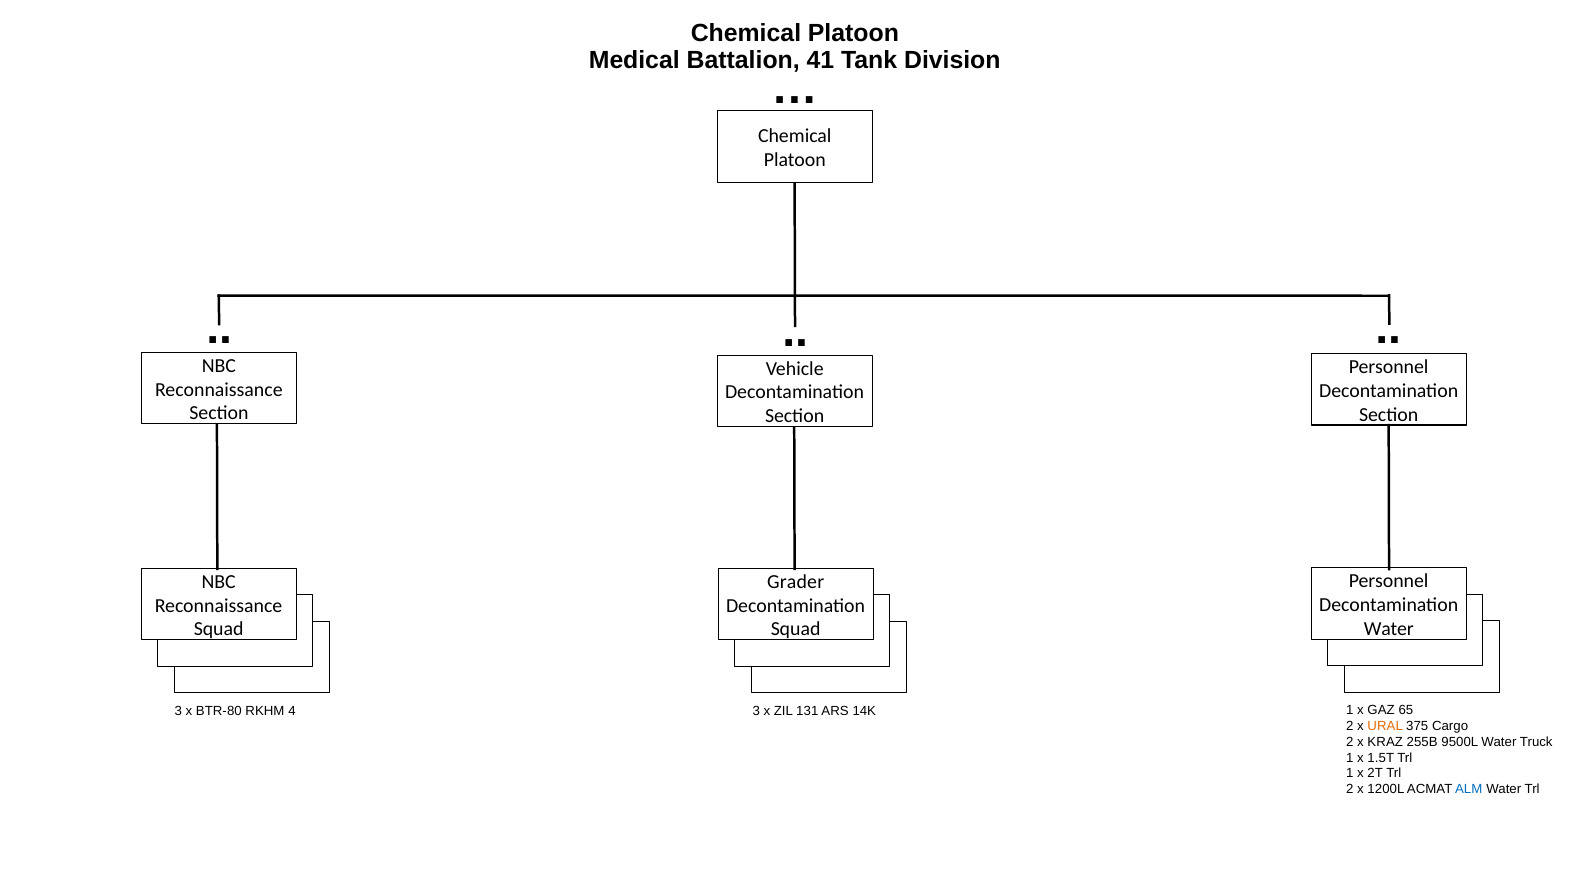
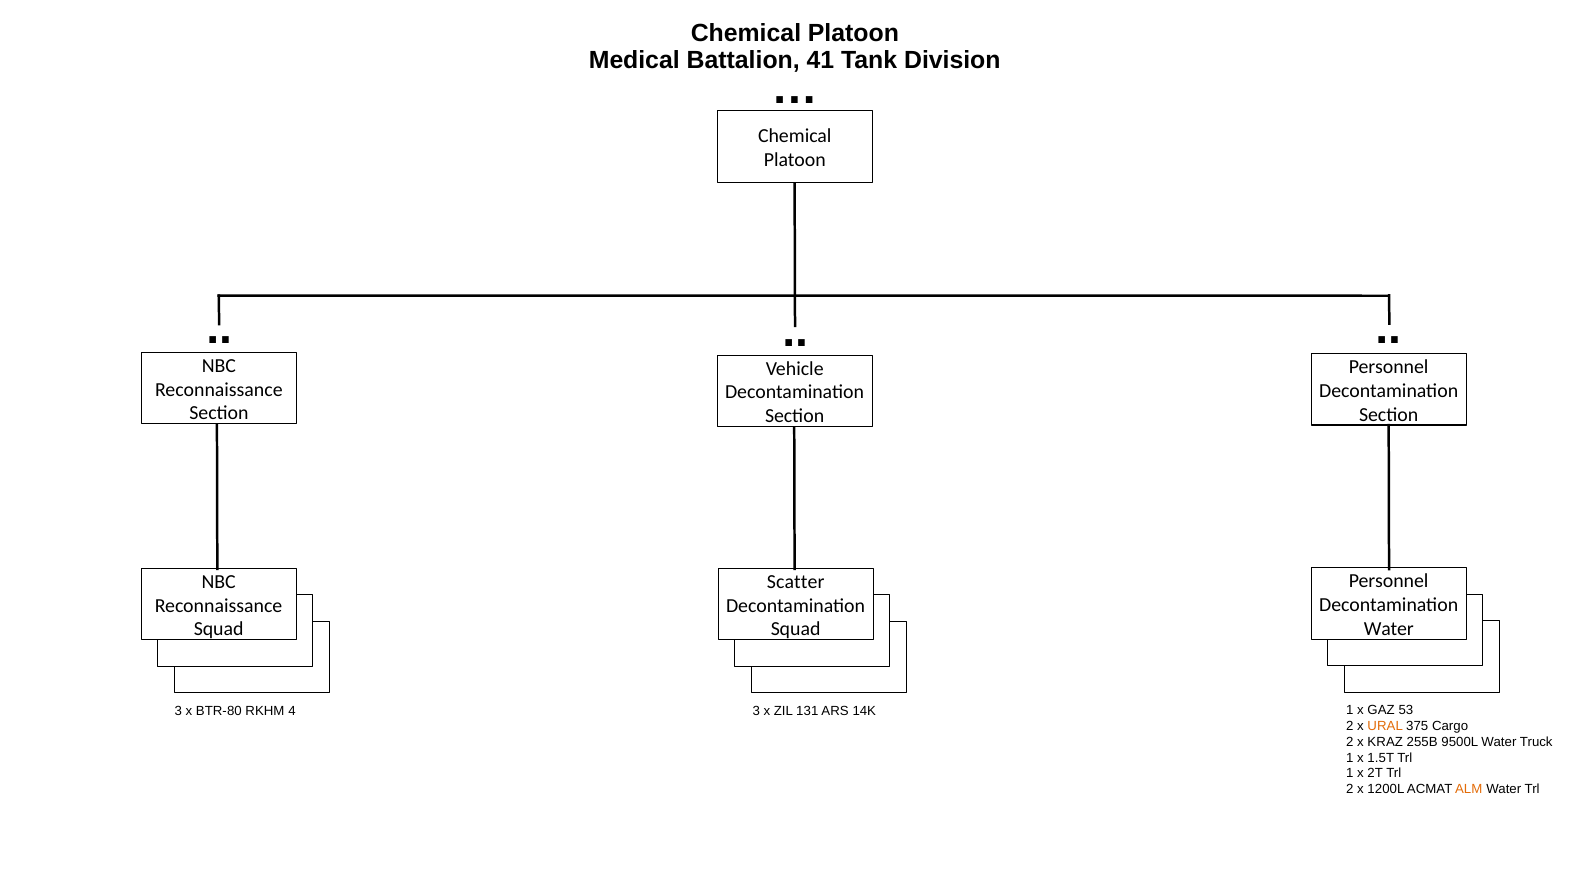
Grader: Grader -> Scatter
65: 65 -> 53
ALM colour: blue -> orange
